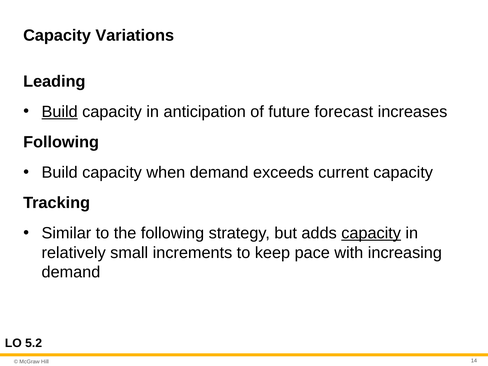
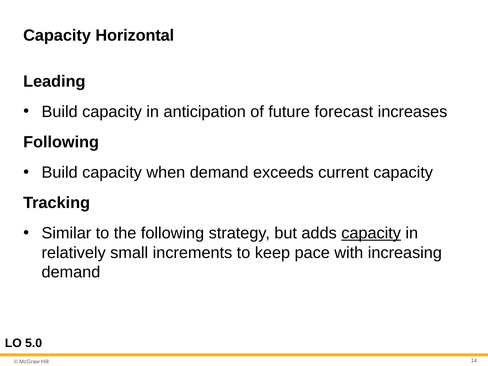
Variations: Variations -> Horizontal
Build at (60, 112) underline: present -> none
5.2: 5.2 -> 5.0
